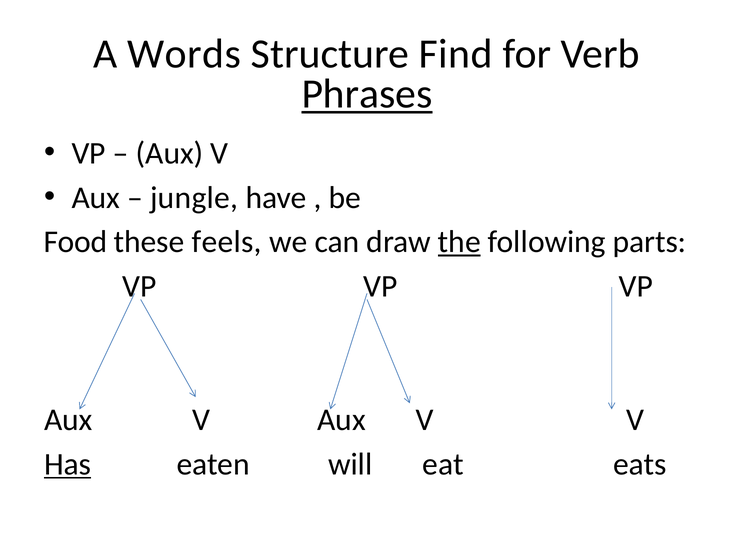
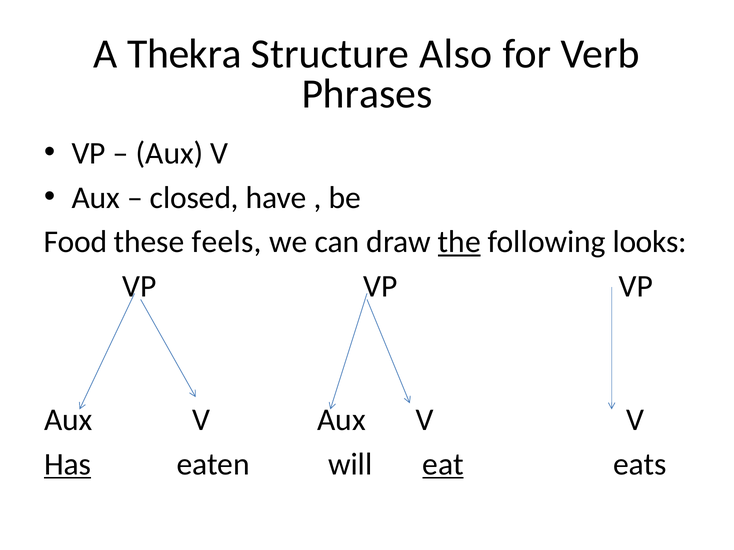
Words: Words -> Thekra
Find: Find -> Also
Phrases underline: present -> none
jungle: jungle -> closed
parts: parts -> looks
eat underline: none -> present
